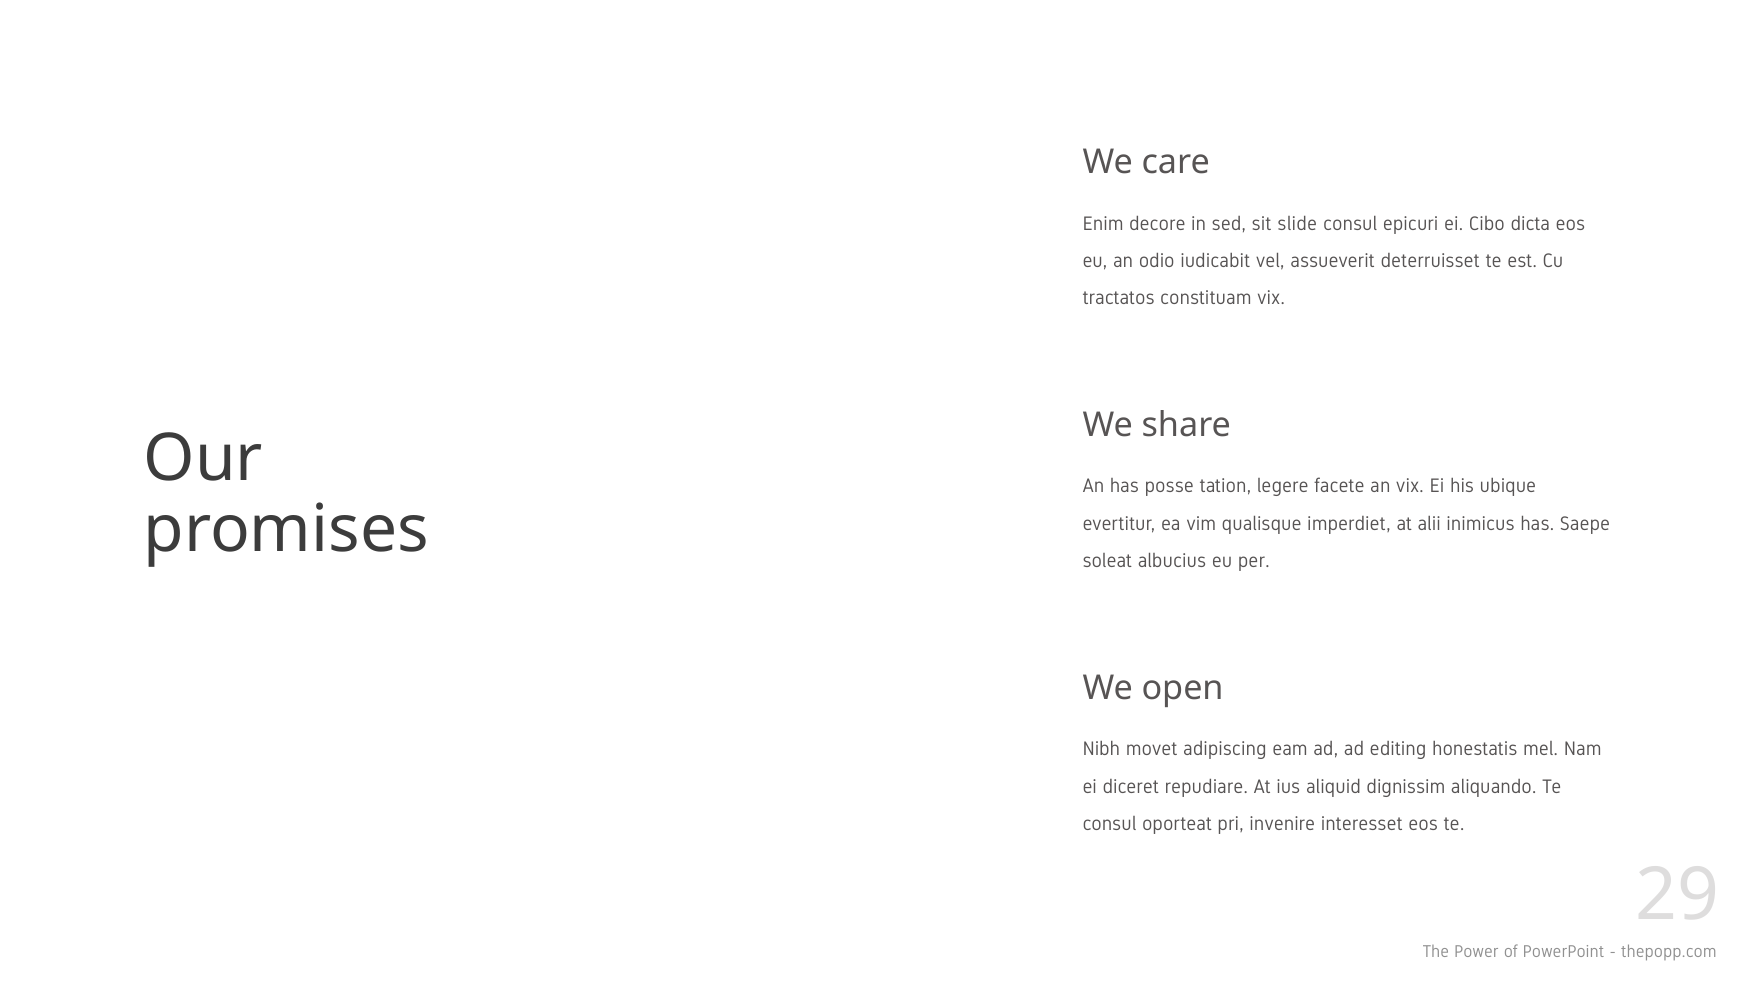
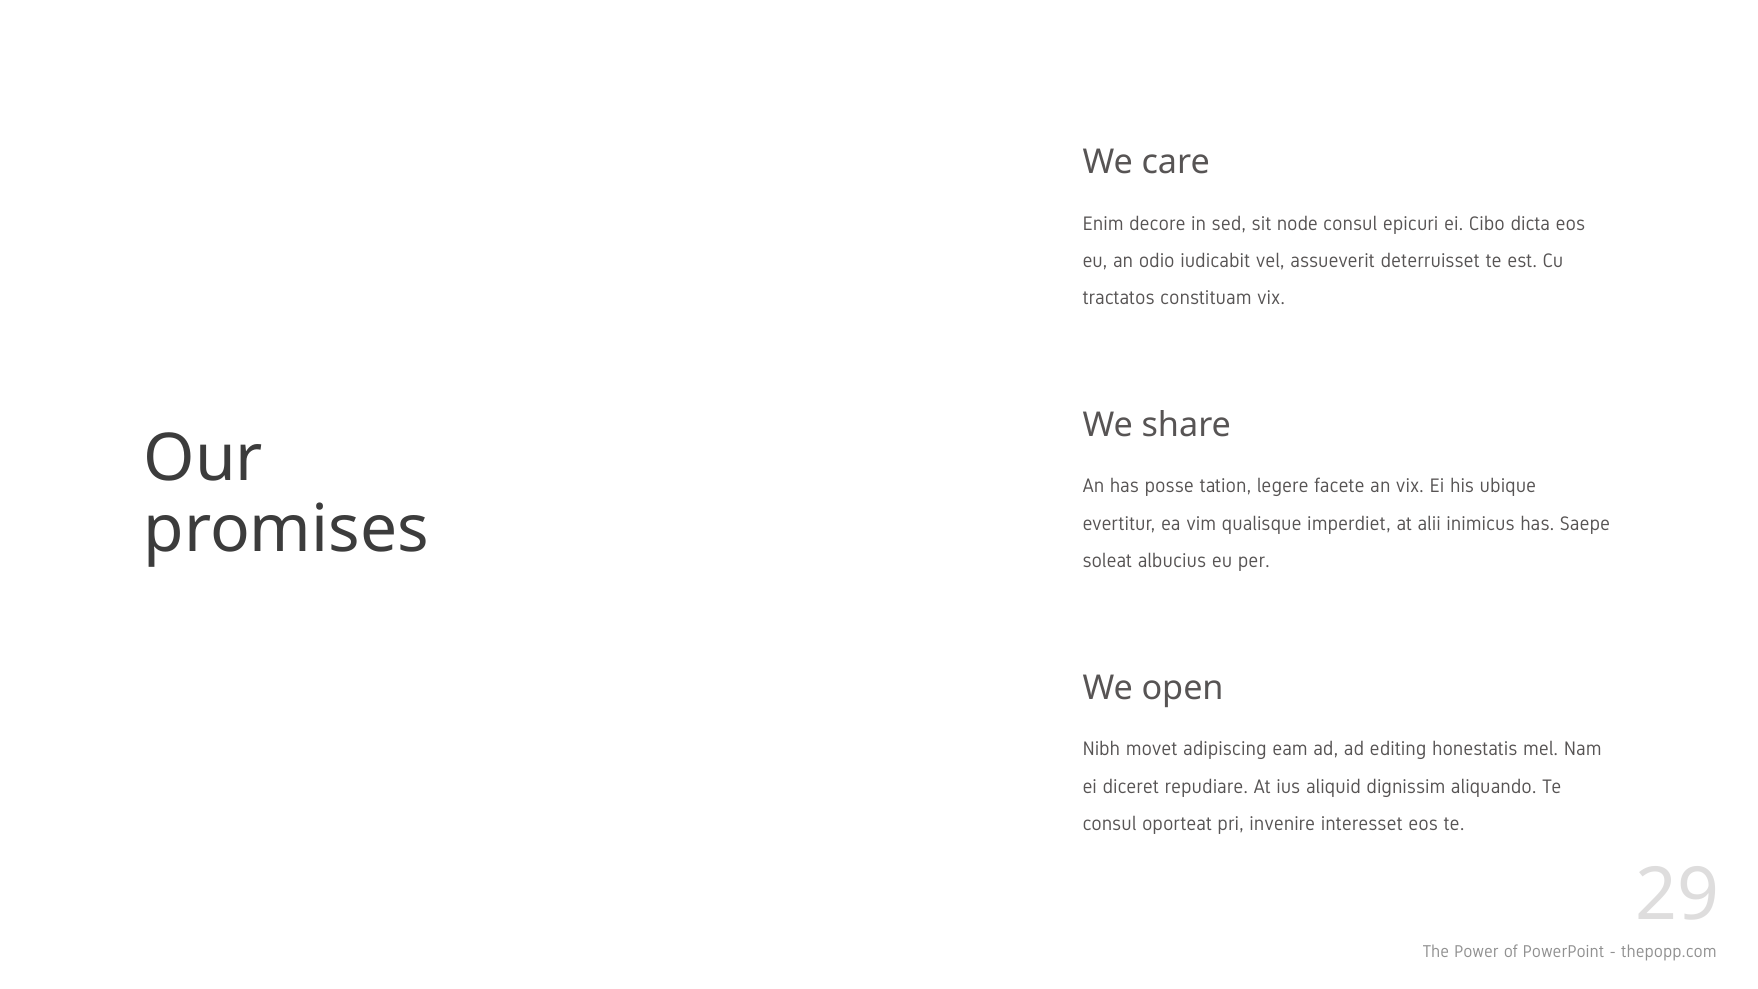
slide: slide -> node
